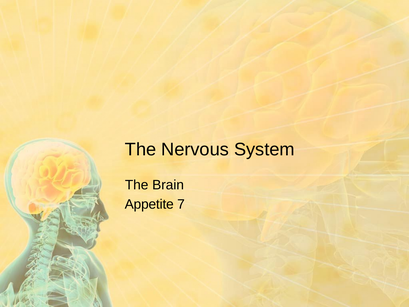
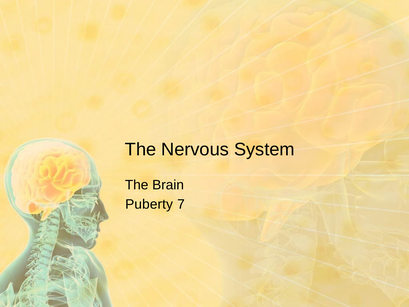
Appetite: Appetite -> Puberty
